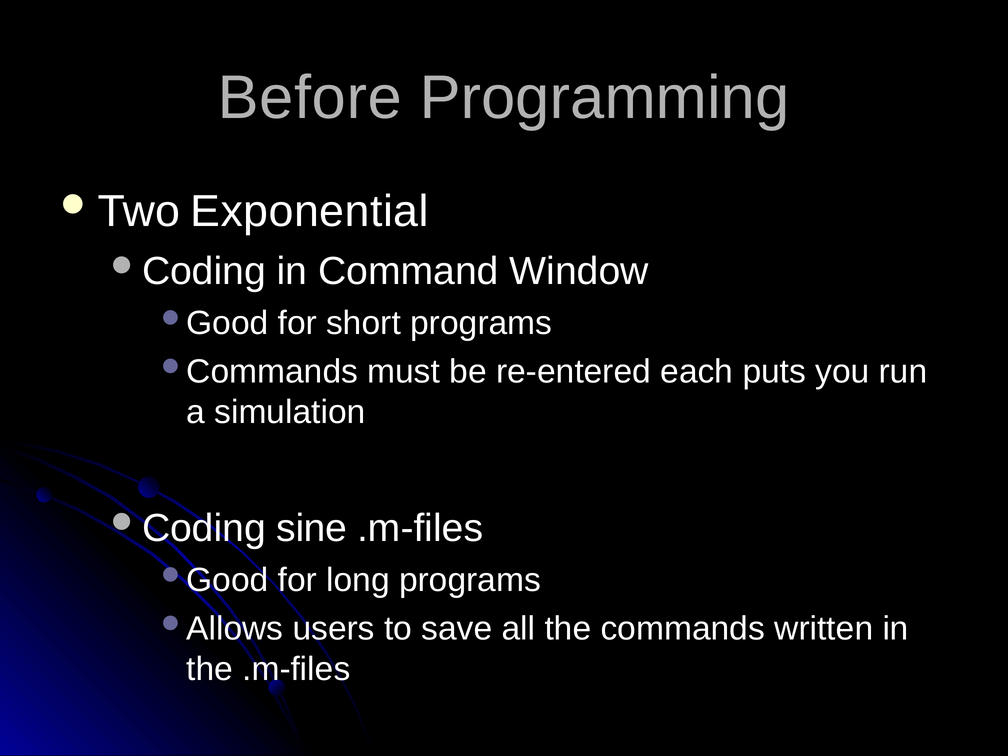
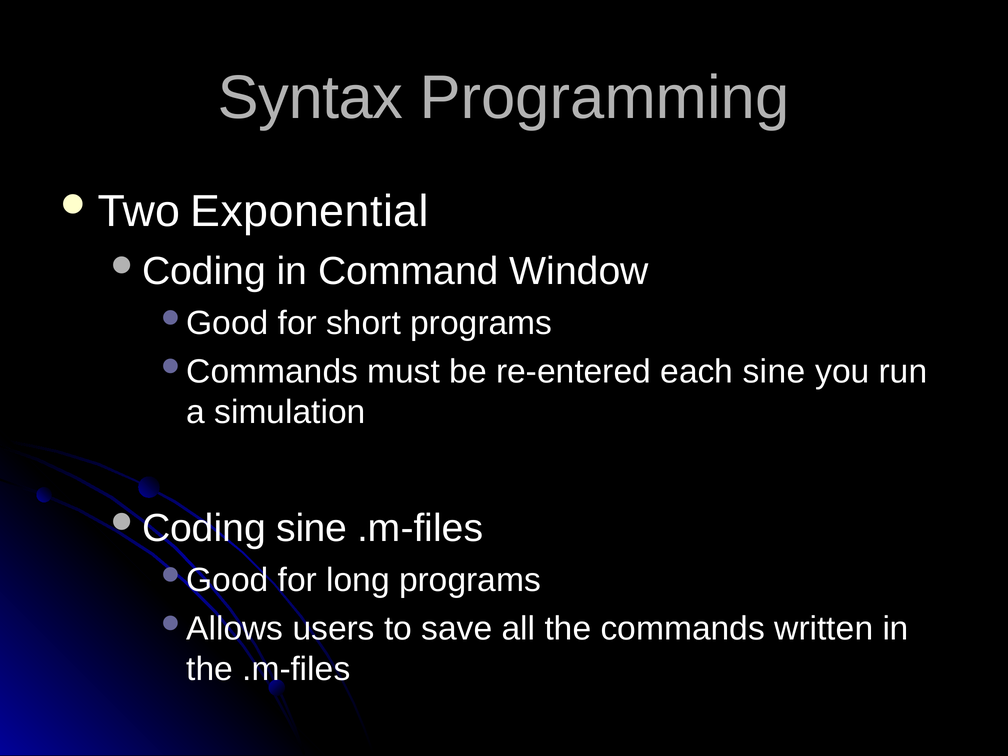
Before: Before -> Syntax
each puts: puts -> sine
